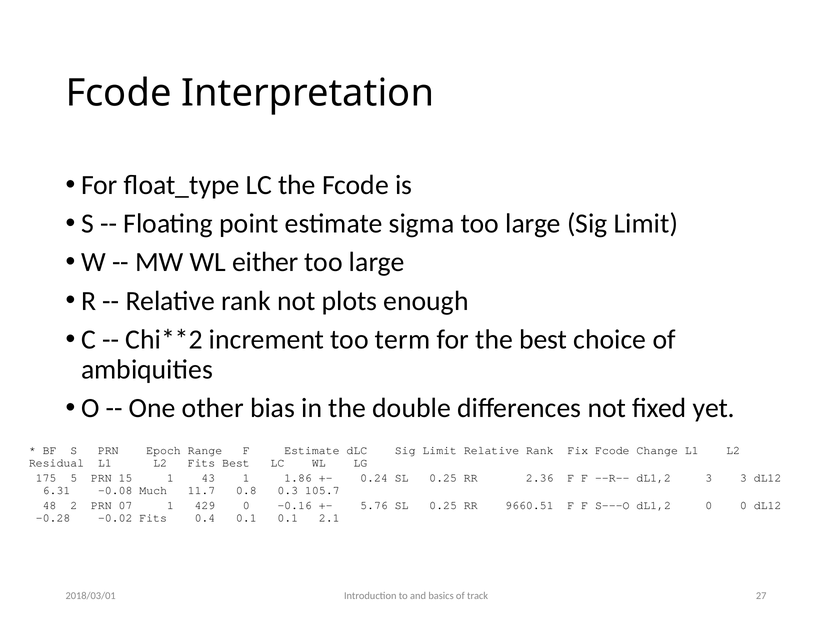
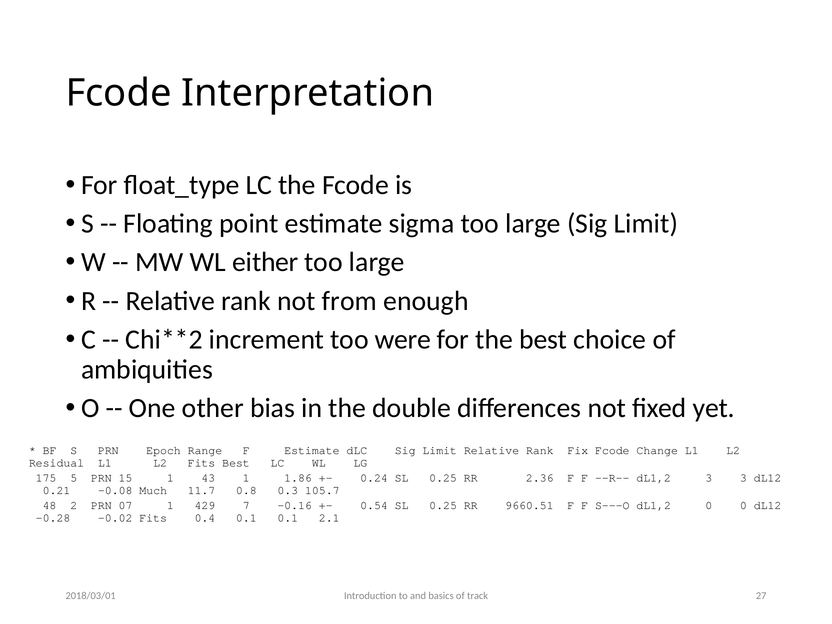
plots: plots -> from
term: term -> were
6.31: 6.31 -> 0.21
429 0: 0 -> 7
5.76: 5.76 -> 0.54
